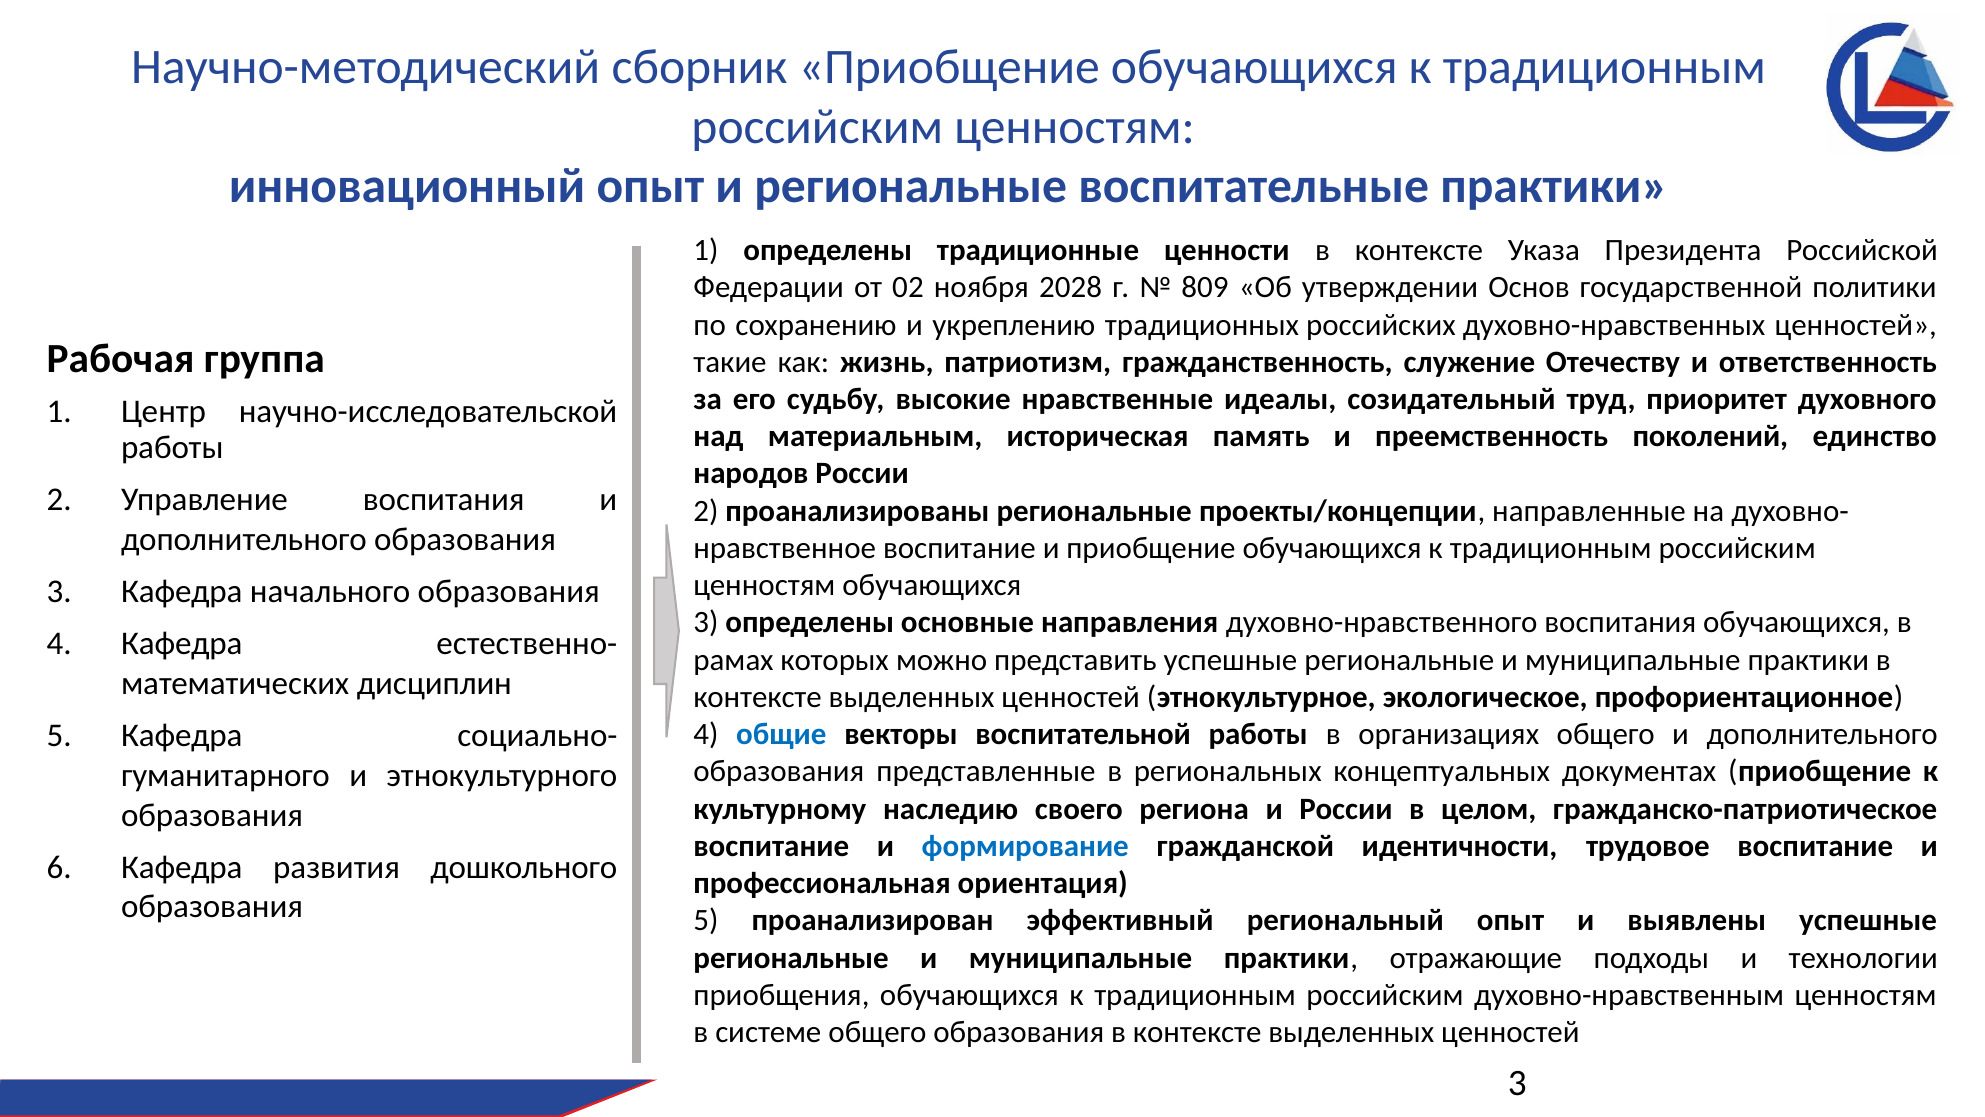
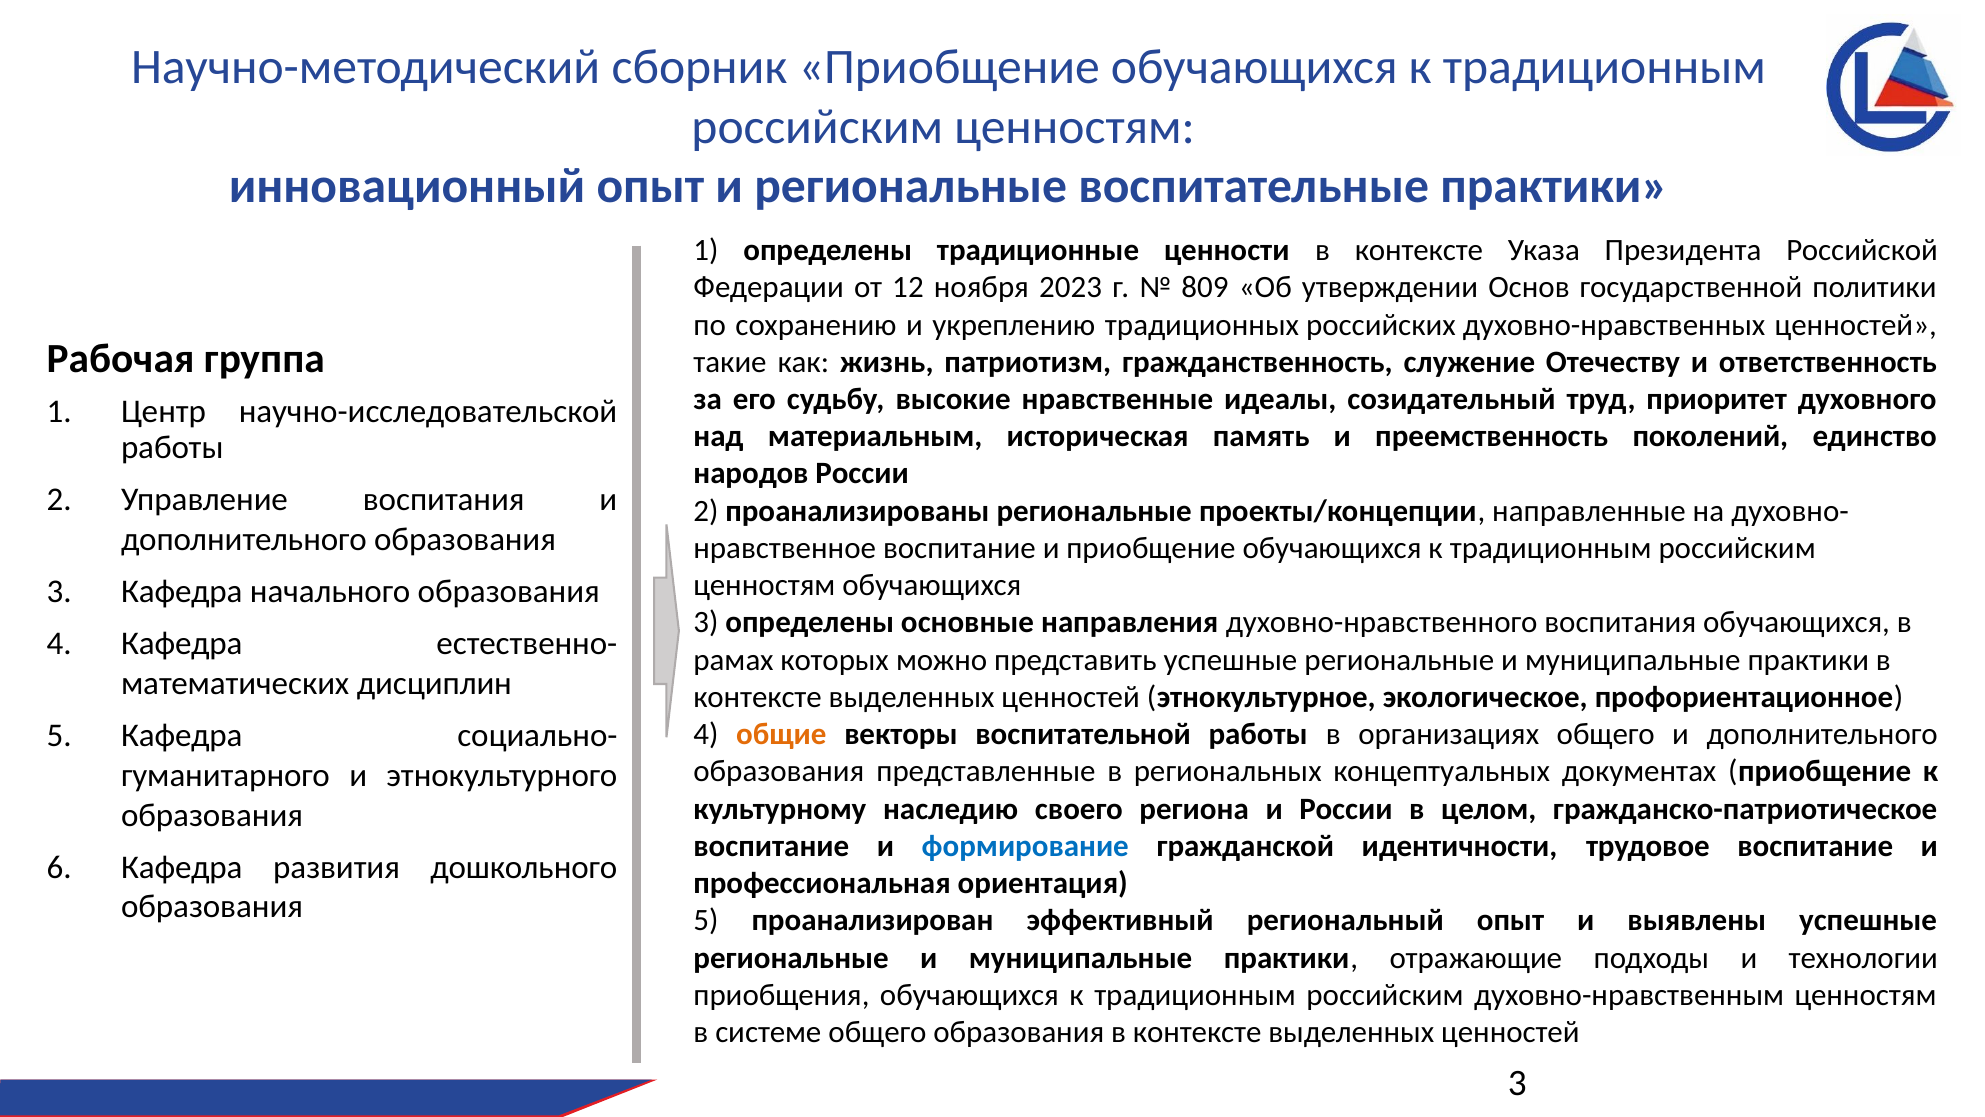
02: 02 -> 12
2028: 2028 -> 2023
общие colour: blue -> orange
